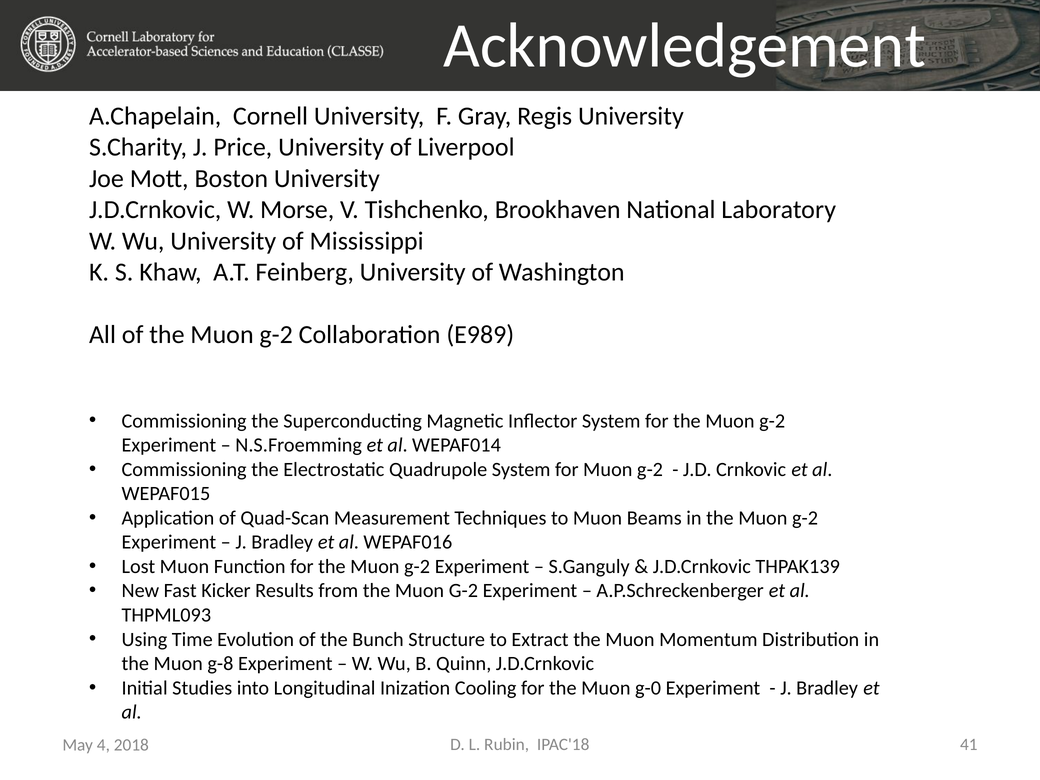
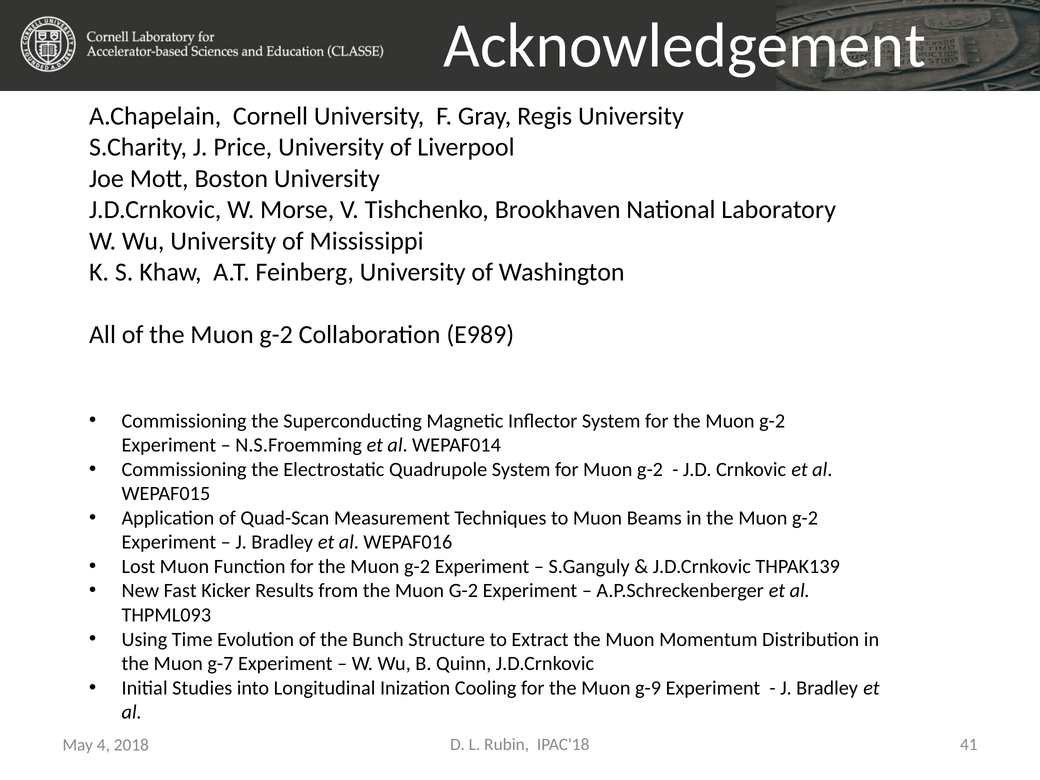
g-8: g-8 -> g-7
g-0: g-0 -> g-9
